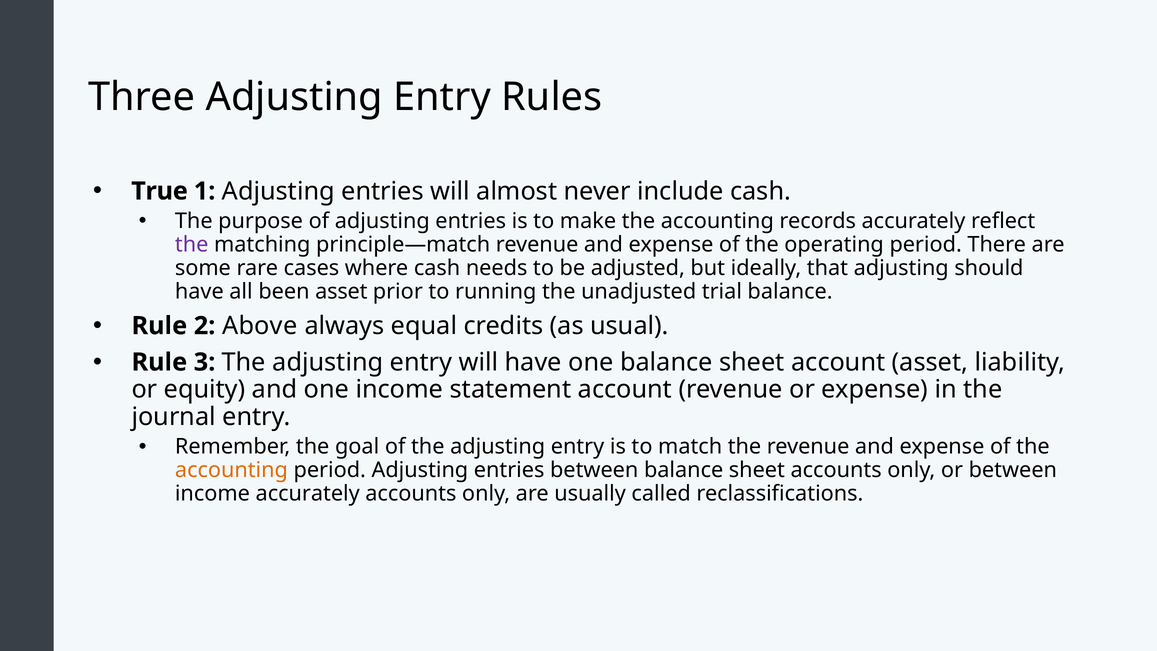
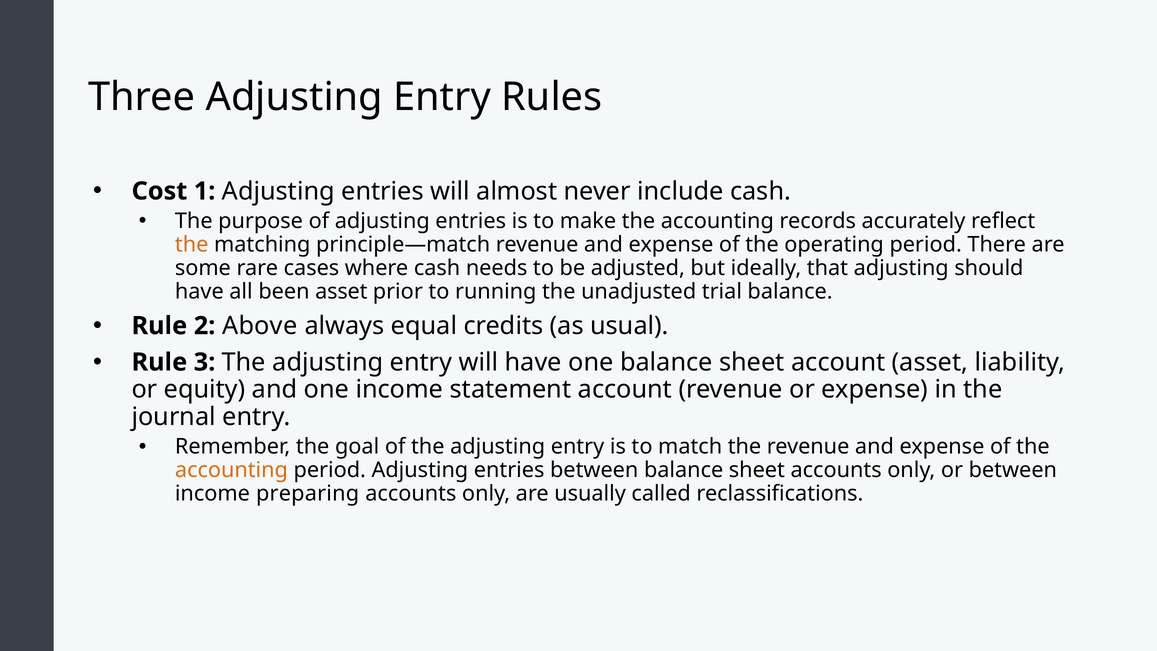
True: True -> Cost
the at (192, 244) colour: purple -> orange
income accurately: accurately -> preparing
